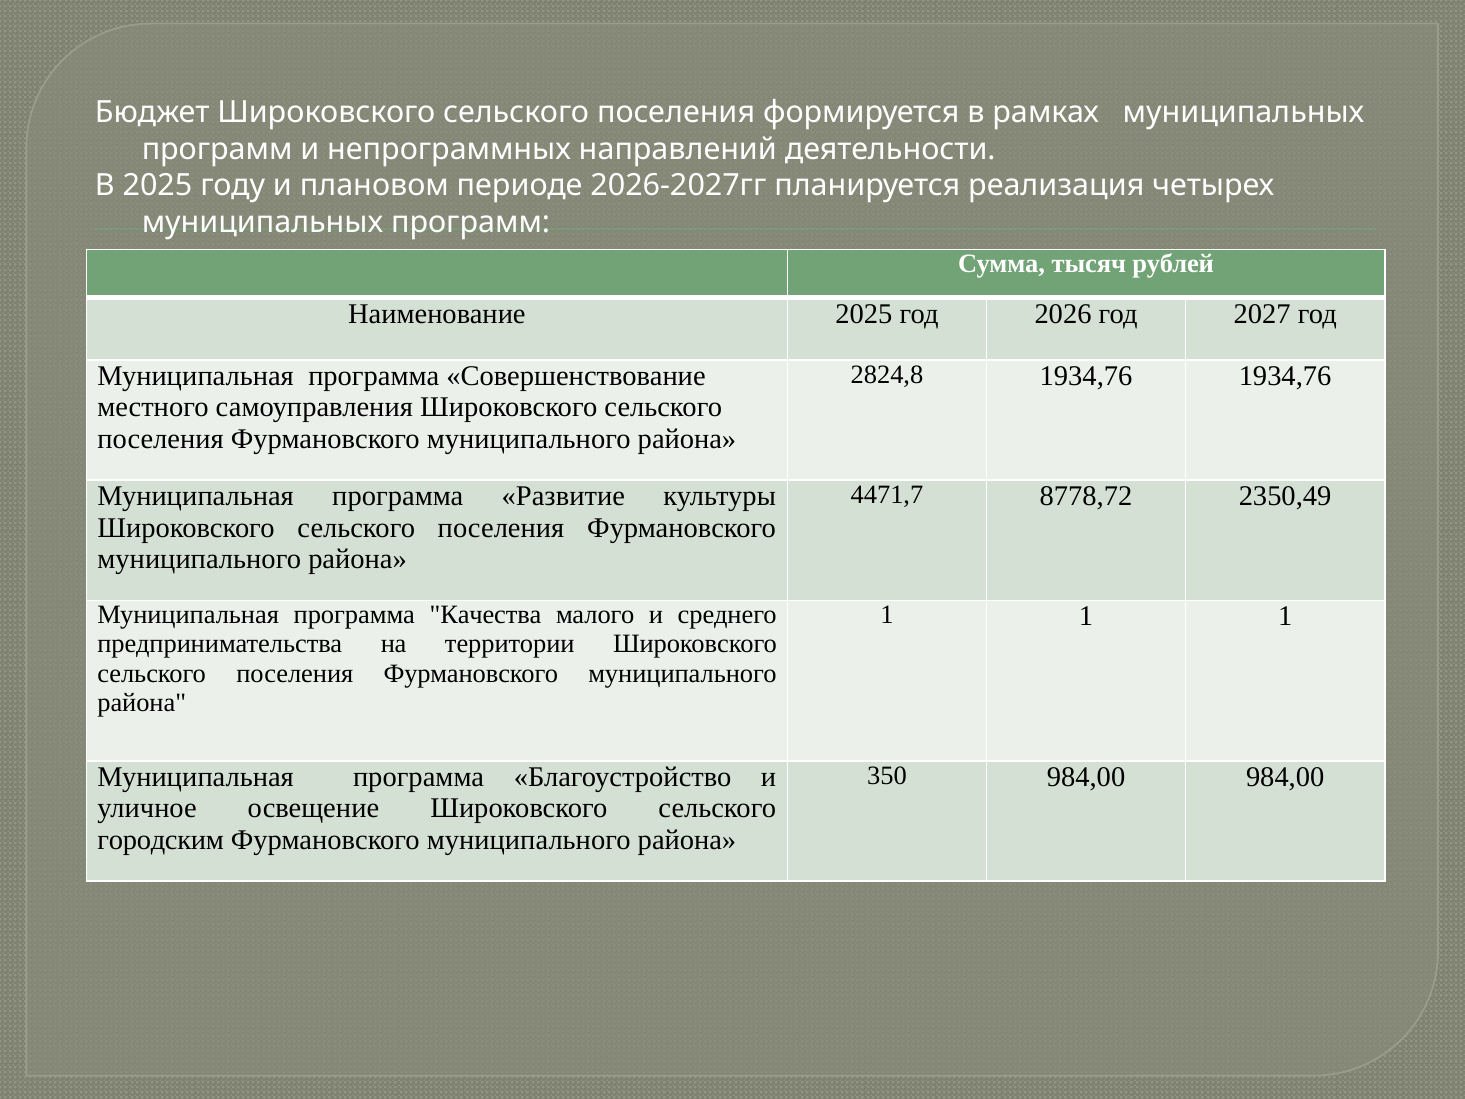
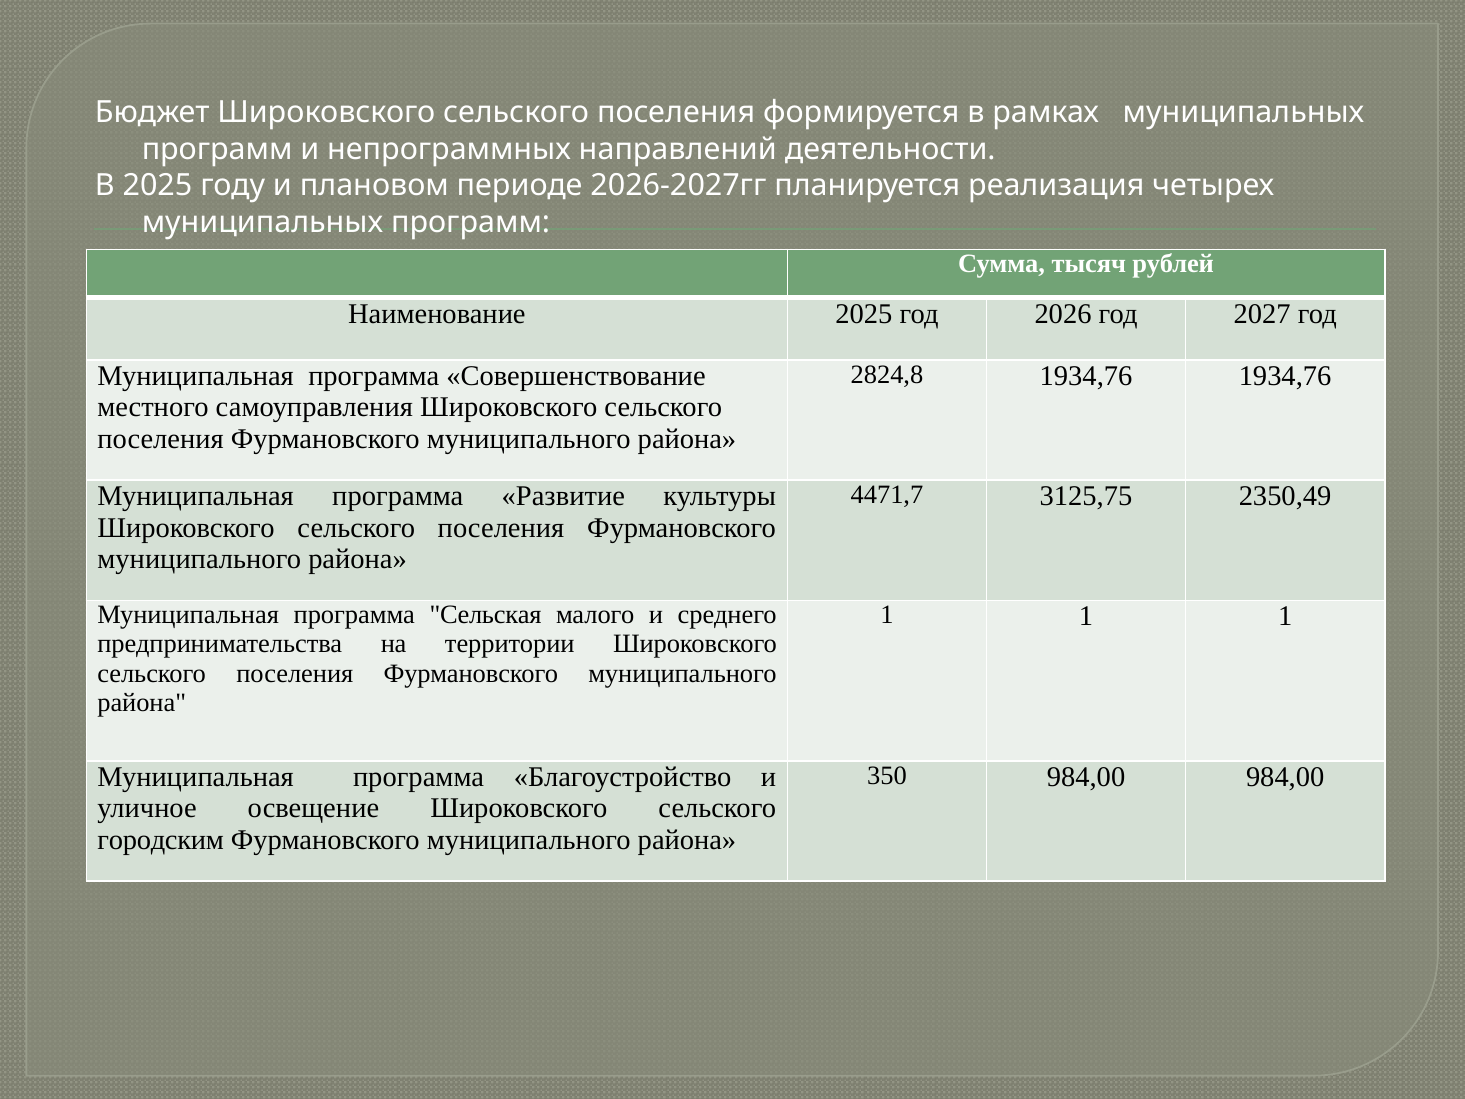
8778,72: 8778,72 -> 3125,75
Качества: Качества -> Сельская
